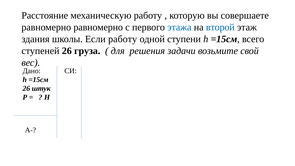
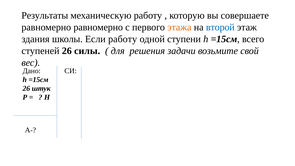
Расстояние: Расстояние -> Результаты
этажа colour: blue -> orange
груза: груза -> силы
